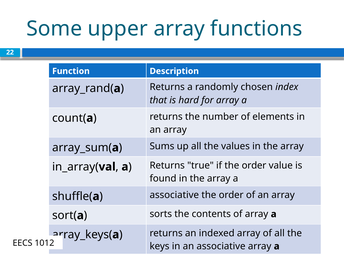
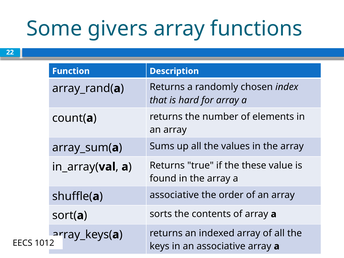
upper: upper -> givers
if the order: order -> these
